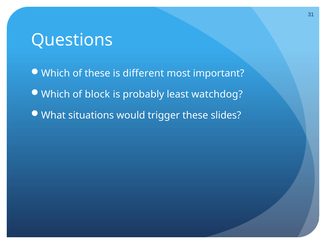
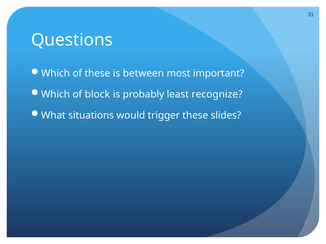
different: different -> between
watchdog: watchdog -> recognize
